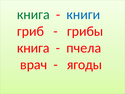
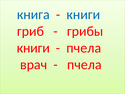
книга at (33, 15) colour: green -> blue
книга at (33, 48): книга -> книги
ягоды at (84, 65): ягоды -> пчела
